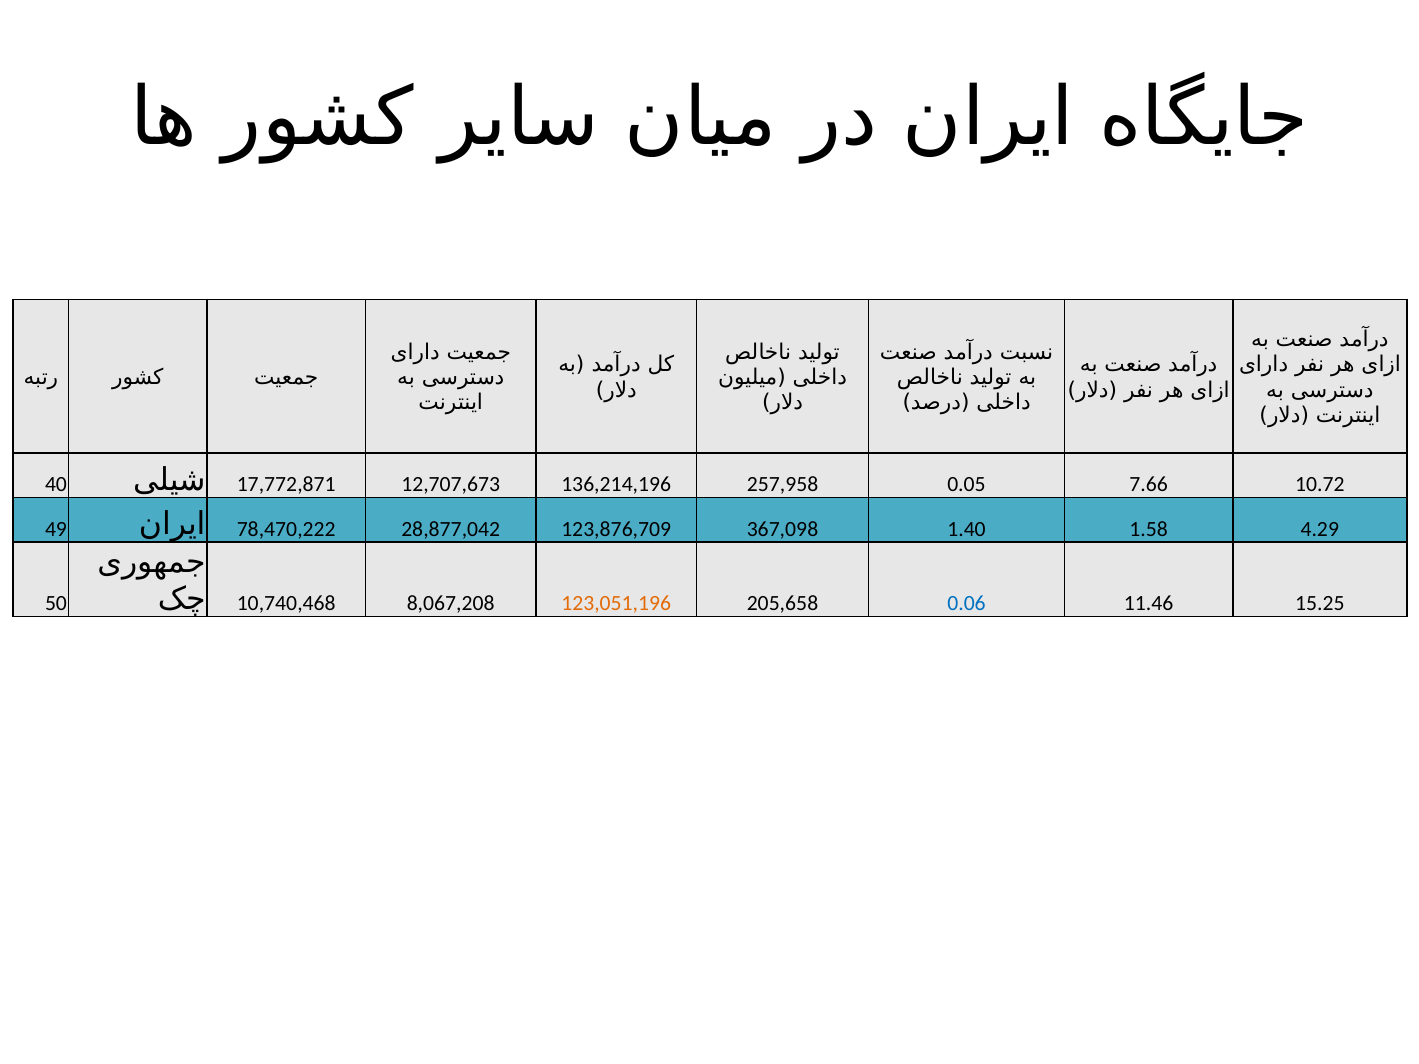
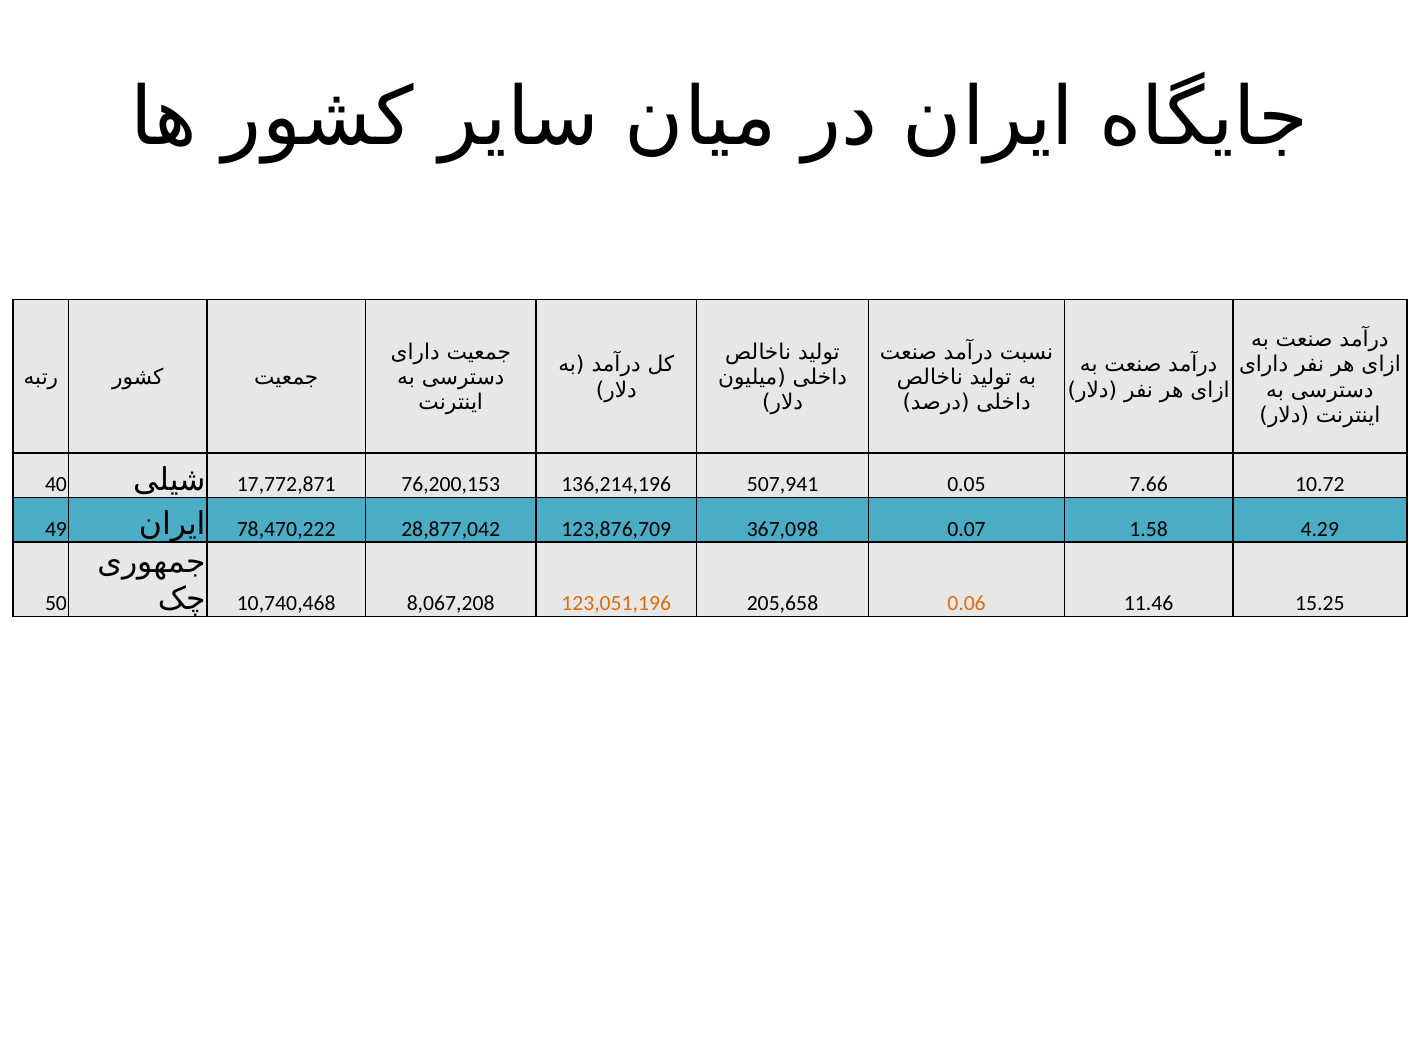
12,707,673: 12,707,673 -> 76,200,153
257,958: 257,958 -> 507,941
1.40: 1.40 -> 0.07
0.06 colour: blue -> orange
